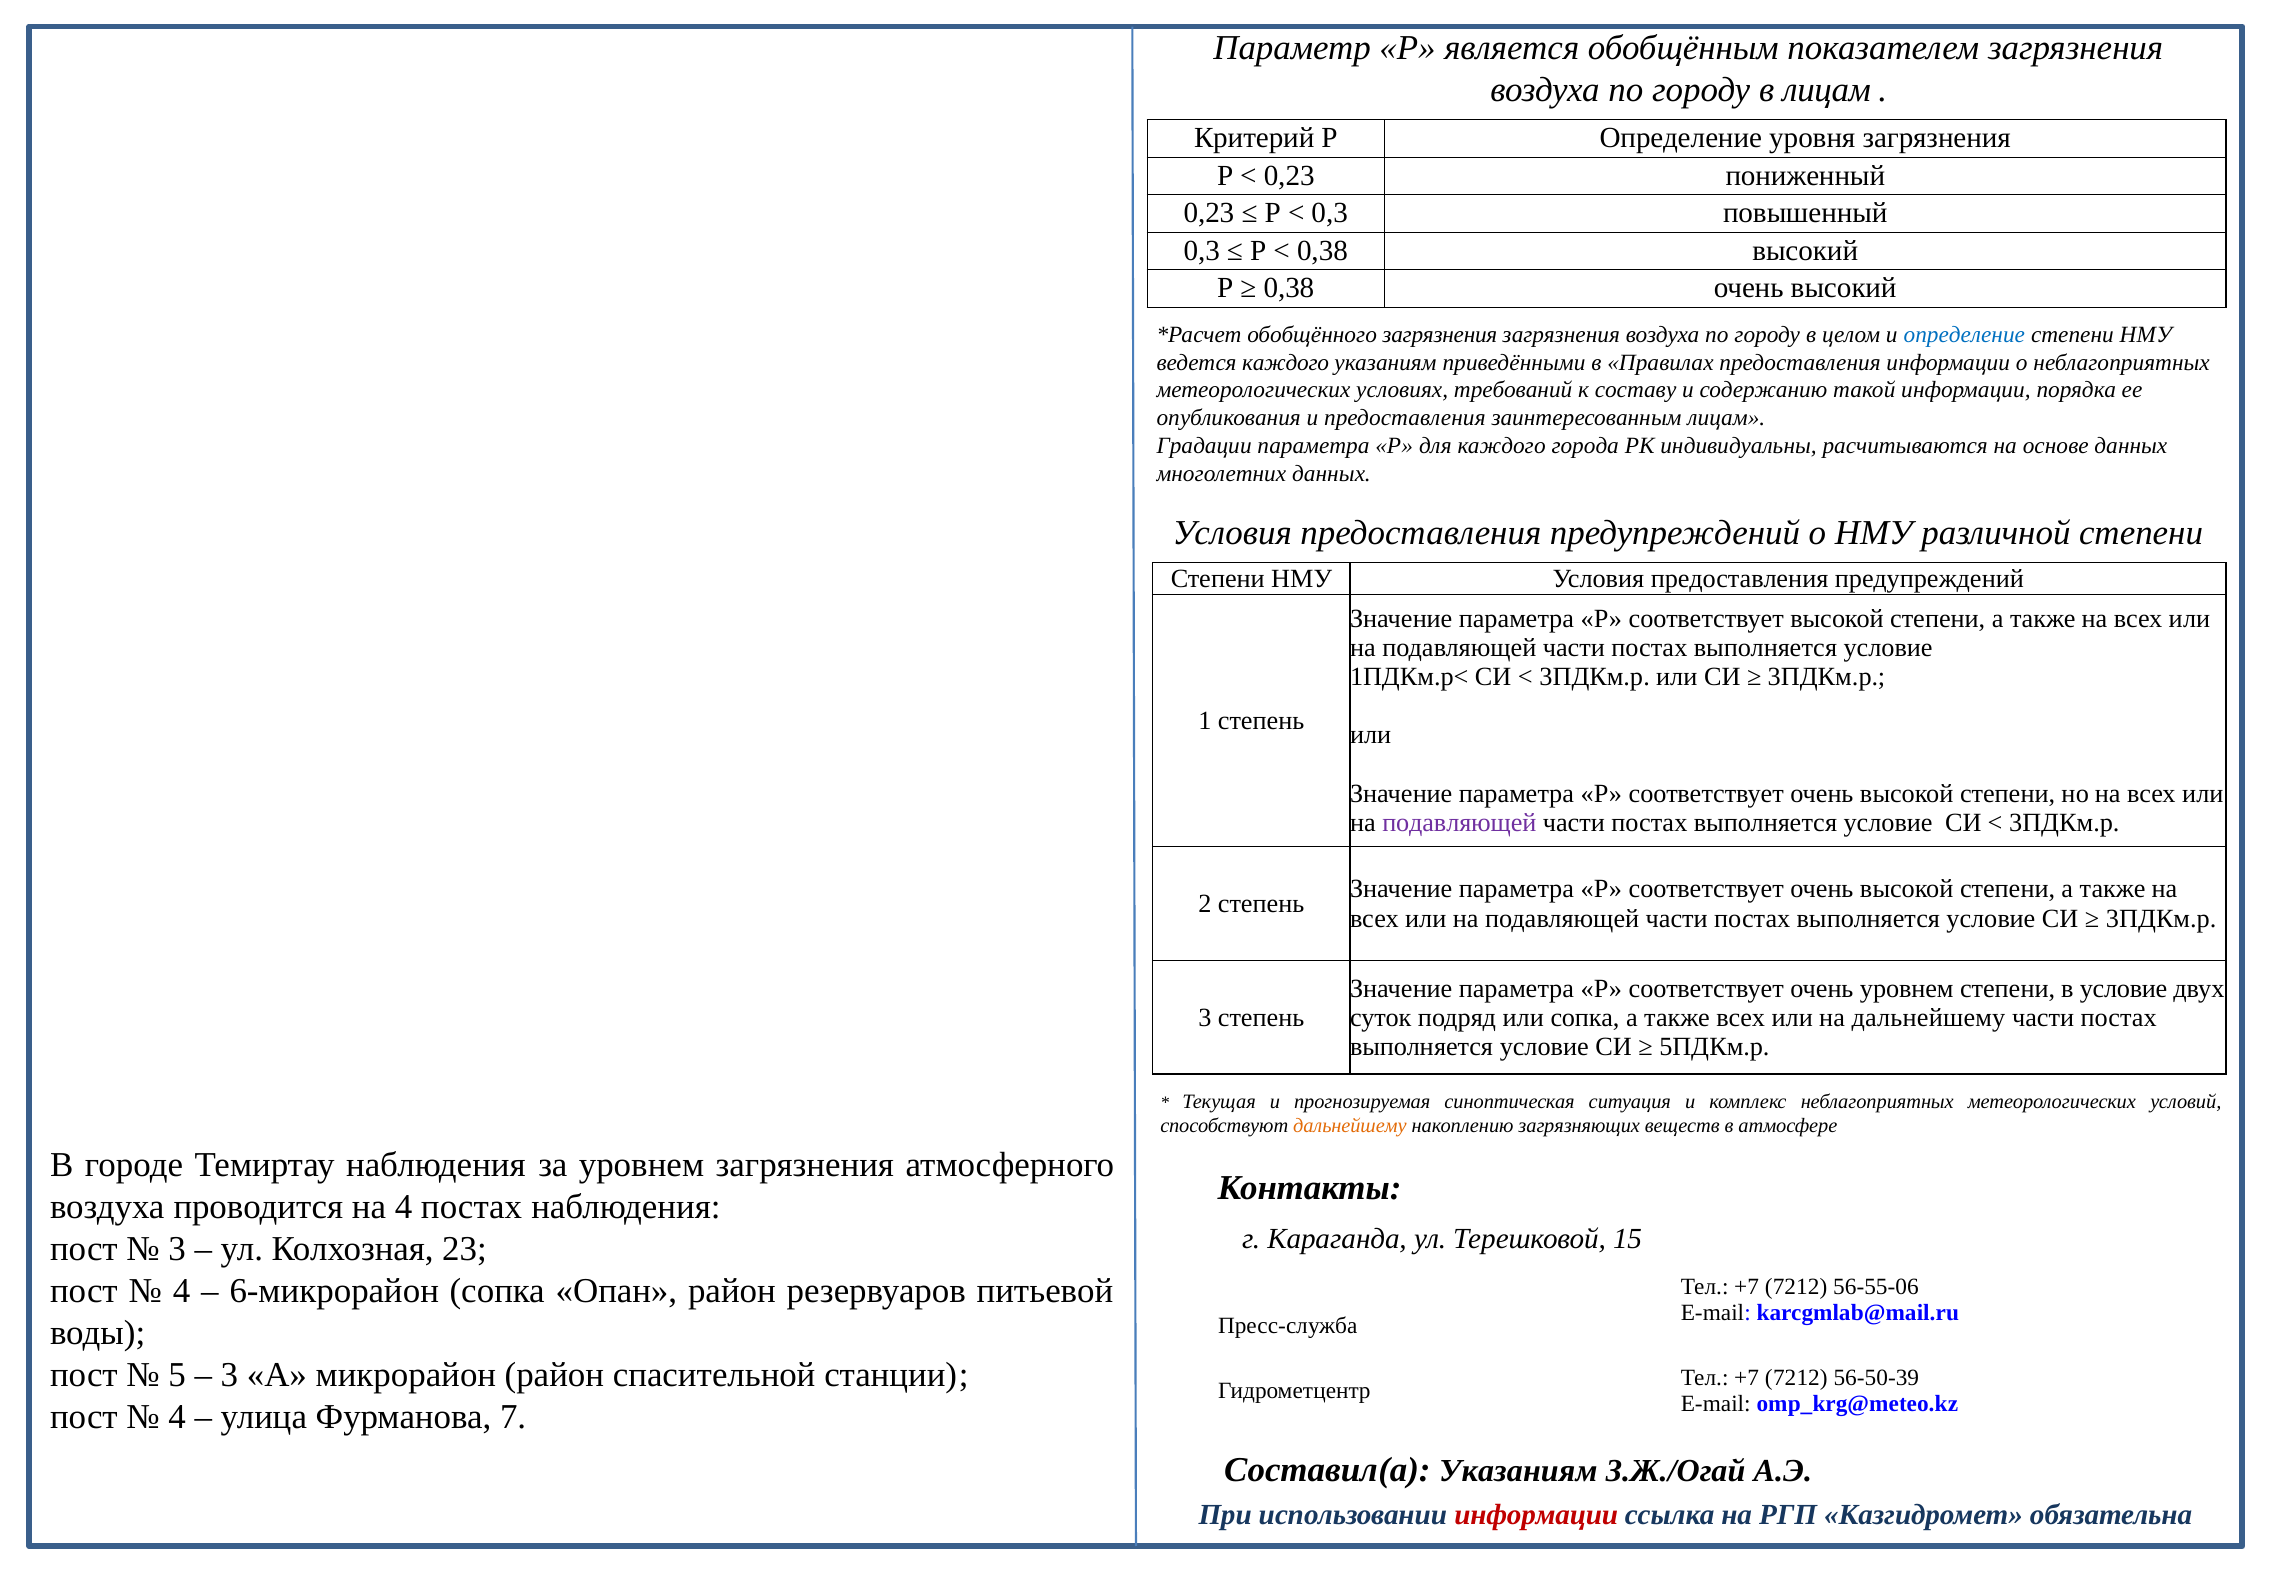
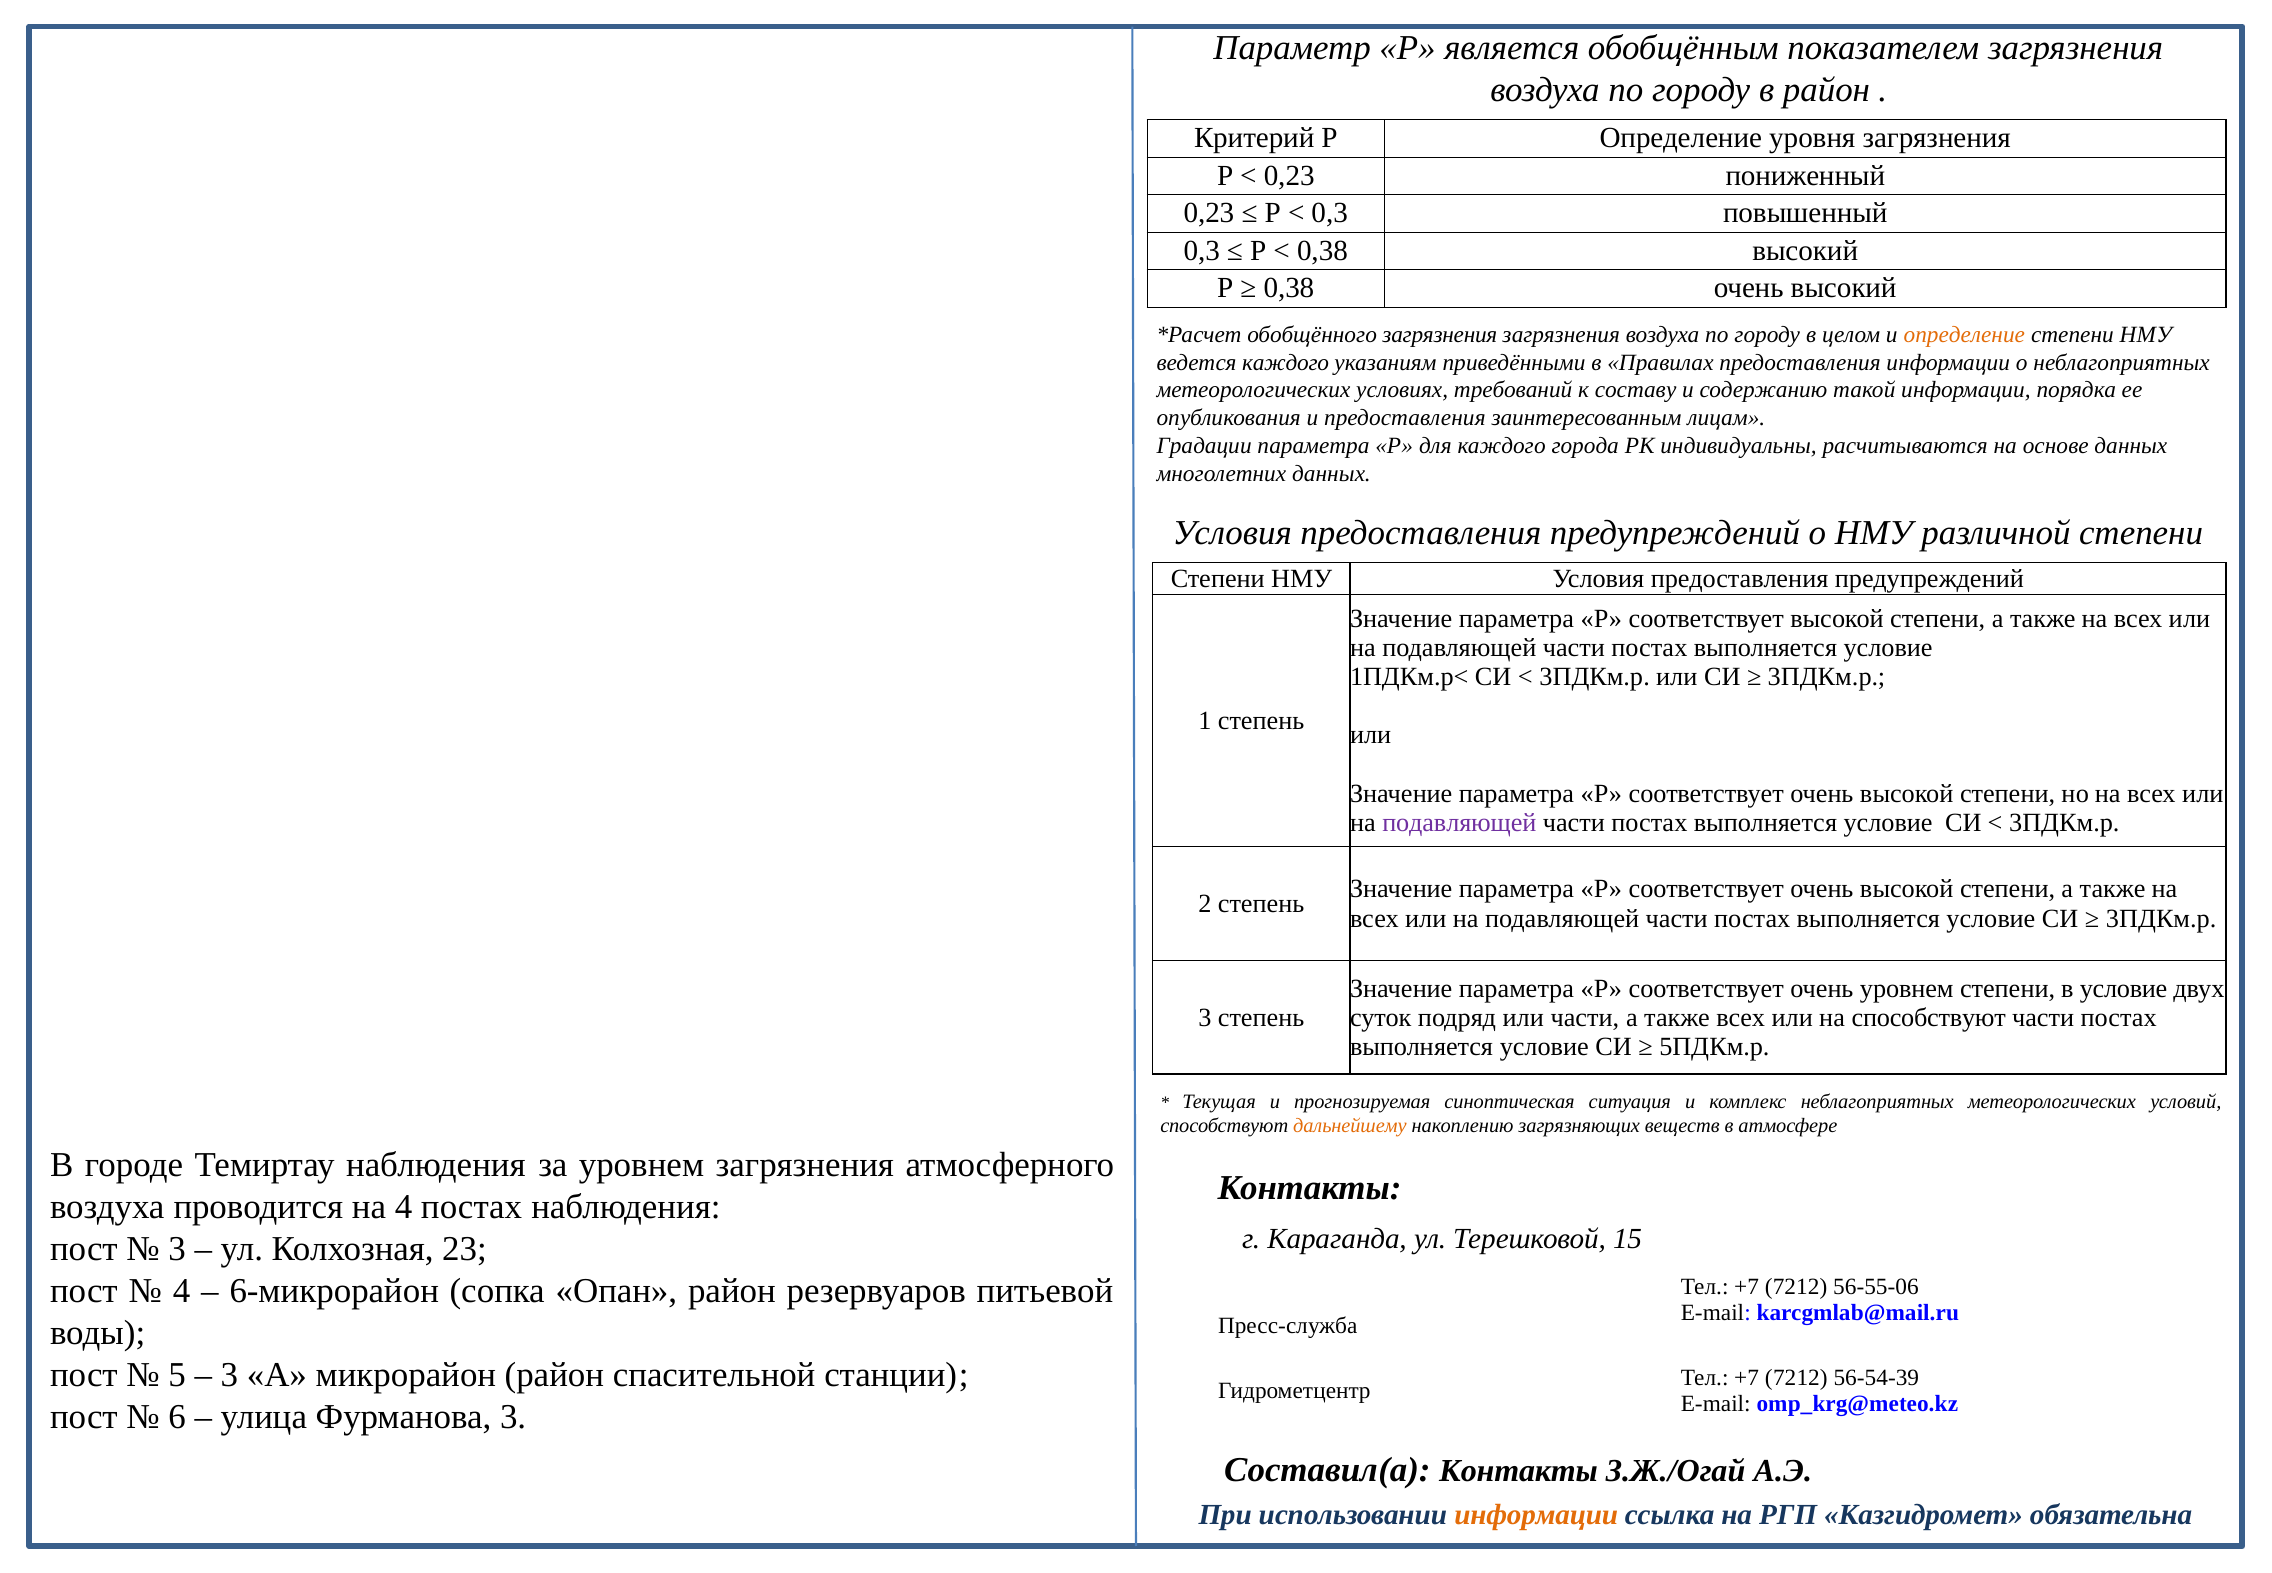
в лицам: лицам -> район
определение at (1964, 334) colour: blue -> orange
или сопка: сопка -> части
на дальнейшему: дальнейшему -> способствуют
56-50-39: 56-50-39 -> 56-54-39
4 at (177, 1417): 4 -> 6
Фурманова 7: 7 -> 3
Составил(а Указаниям: Указаниям -> Контакты
информации at (1536, 1514) colour: red -> orange
